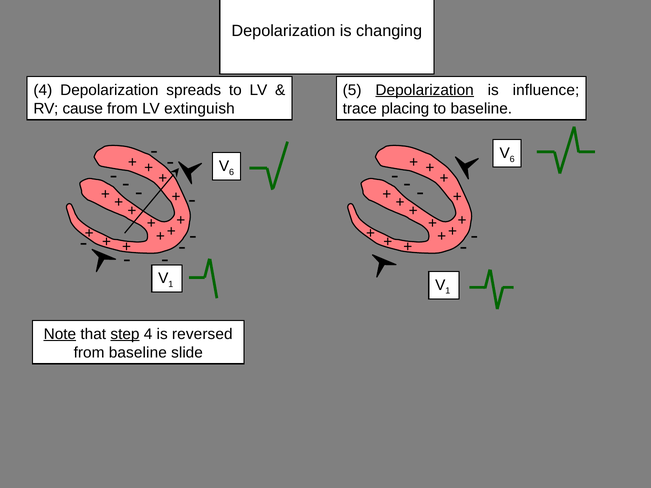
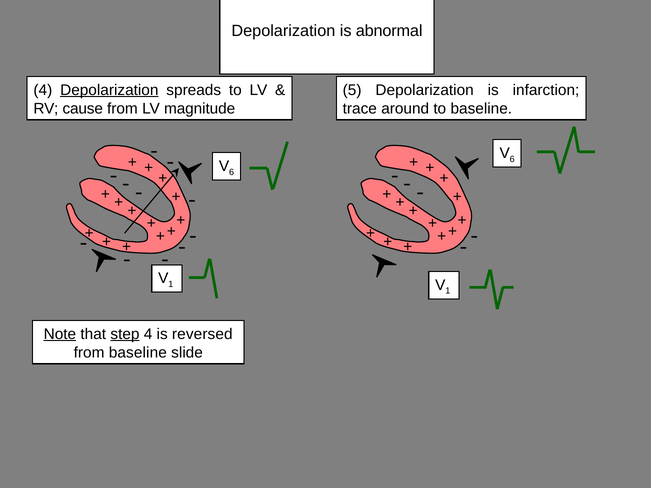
changing: changing -> abnormal
Depolarization at (109, 90) underline: none -> present
Depolarization at (425, 90) underline: present -> none
influence: influence -> infarction
extinguish: extinguish -> magnitude
placing: placing -> around
